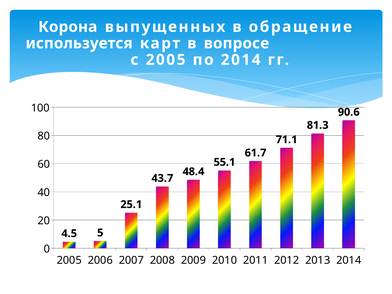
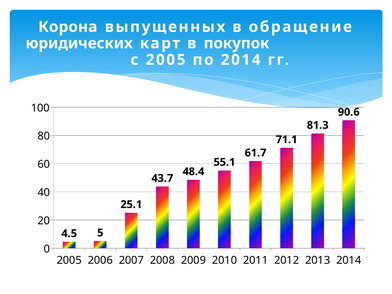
используется: используется -> юридических
вопросе: вопросе -> покупок
